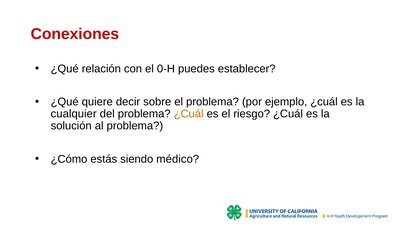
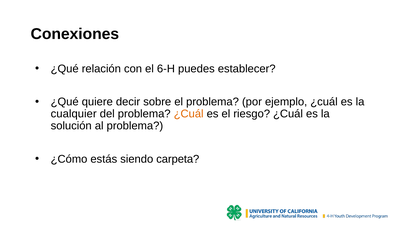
Conexiones colour: red -> black
0-H: 0-H -> 6-H
médico: médico -> carpeta
